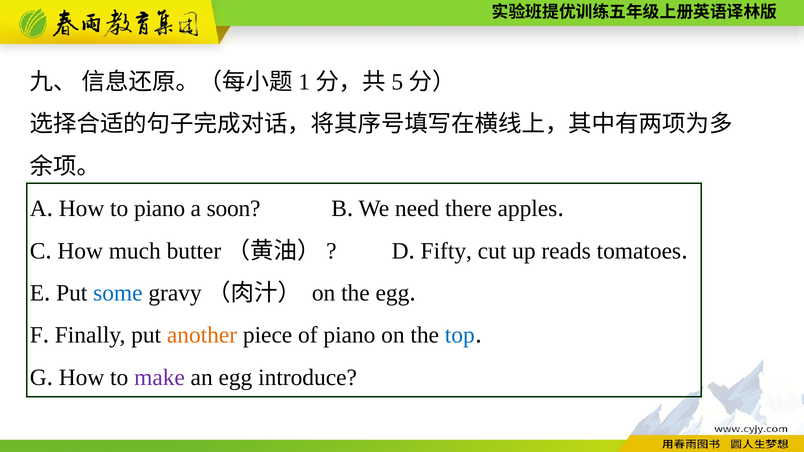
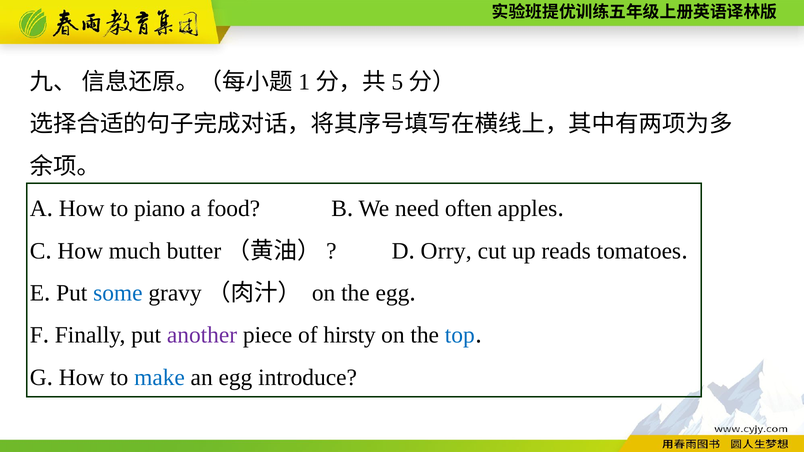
soon: soon -> food
there: there -> often
Fifty: Fifty -> Orry
another colour: orange -> purple
of piano: piano -> hirsty
make colour: purple -> blue
